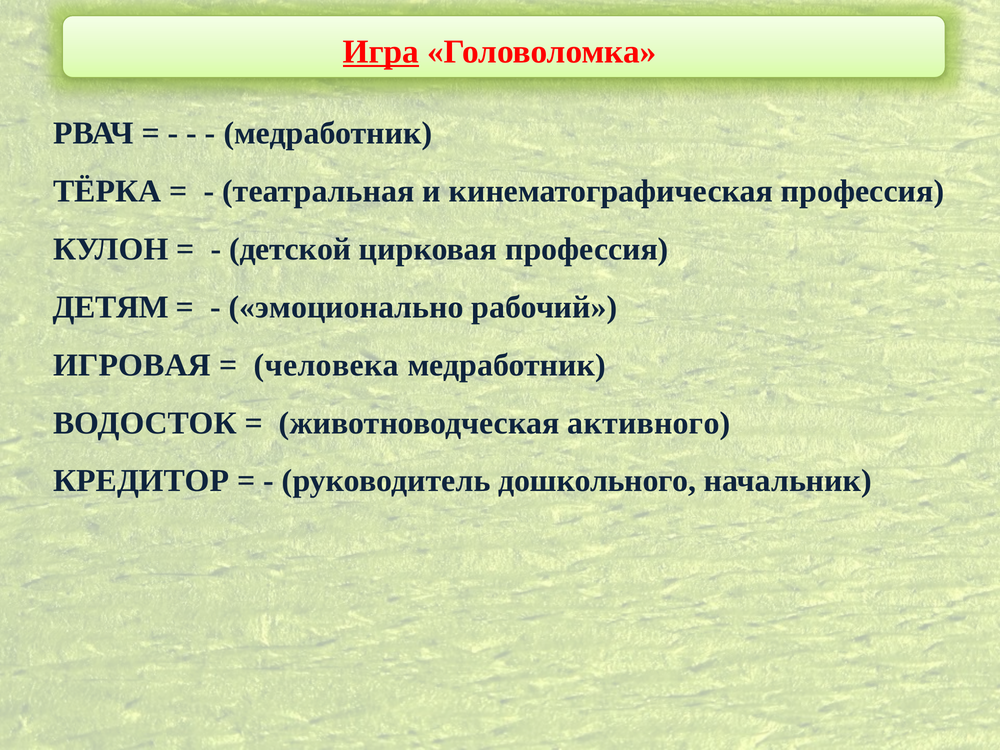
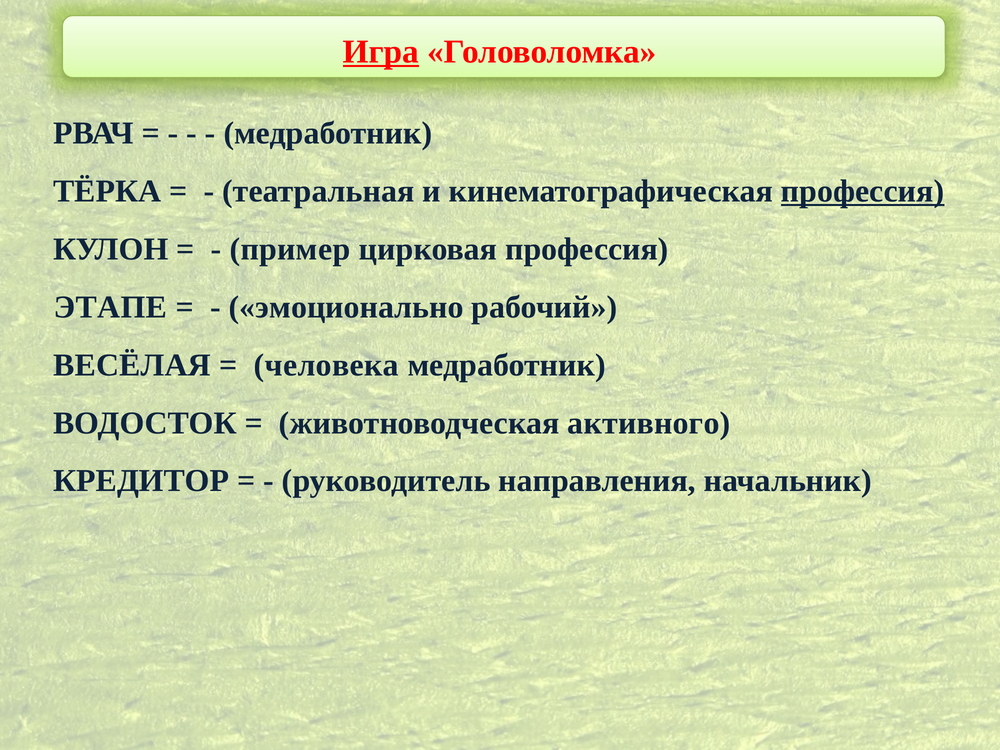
профессия at (863, 191) underline: none -> present
детской: детской -> пример
ДЕТЯМ: ДЕТЯМ -> ЭТАПЕ
ИГРОВАЯ: ИГРОВАЯ -> ВЕСЁЛАЯ
дошкольного: дошкольного -> направления
